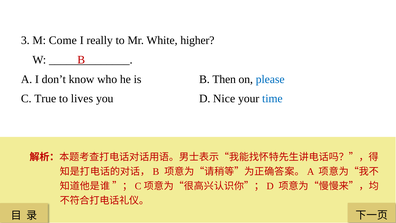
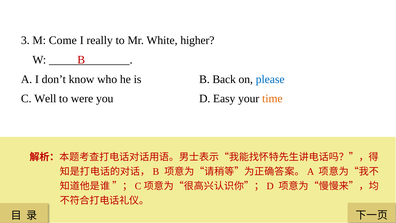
Then: Then -> Back
True: True -> Well
lives: lives -> were
Nice: Nice -> Easy
time colour: blue -> orange
